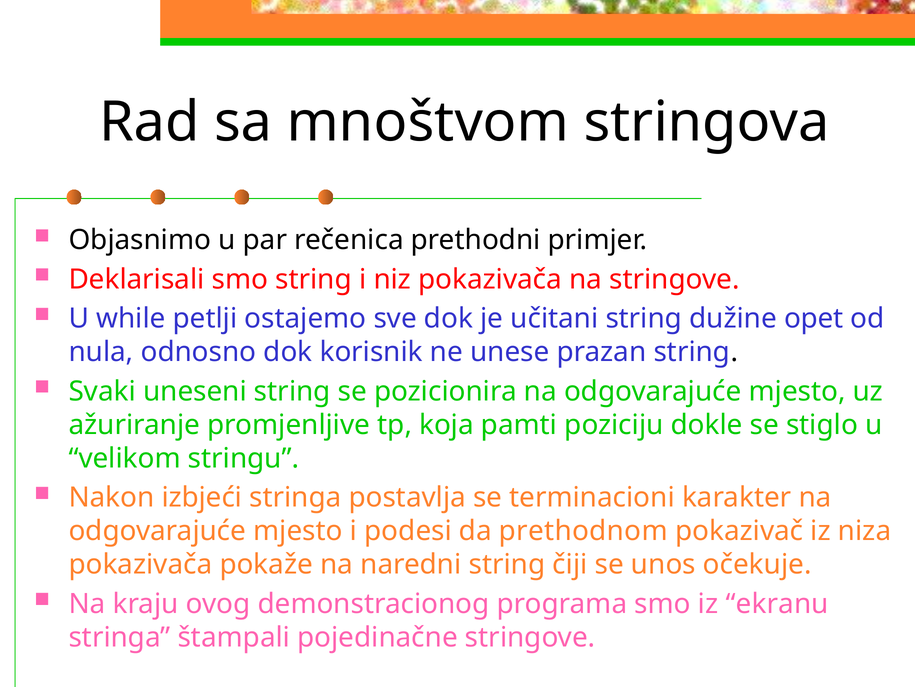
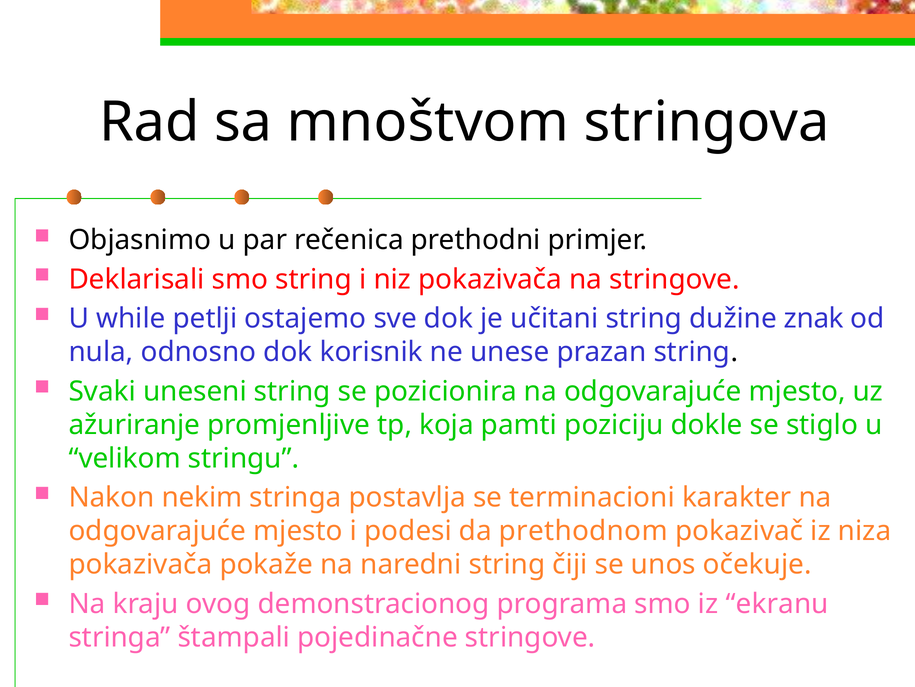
opet: opet -> znak
izbjeći: izbjeći -> nekim
